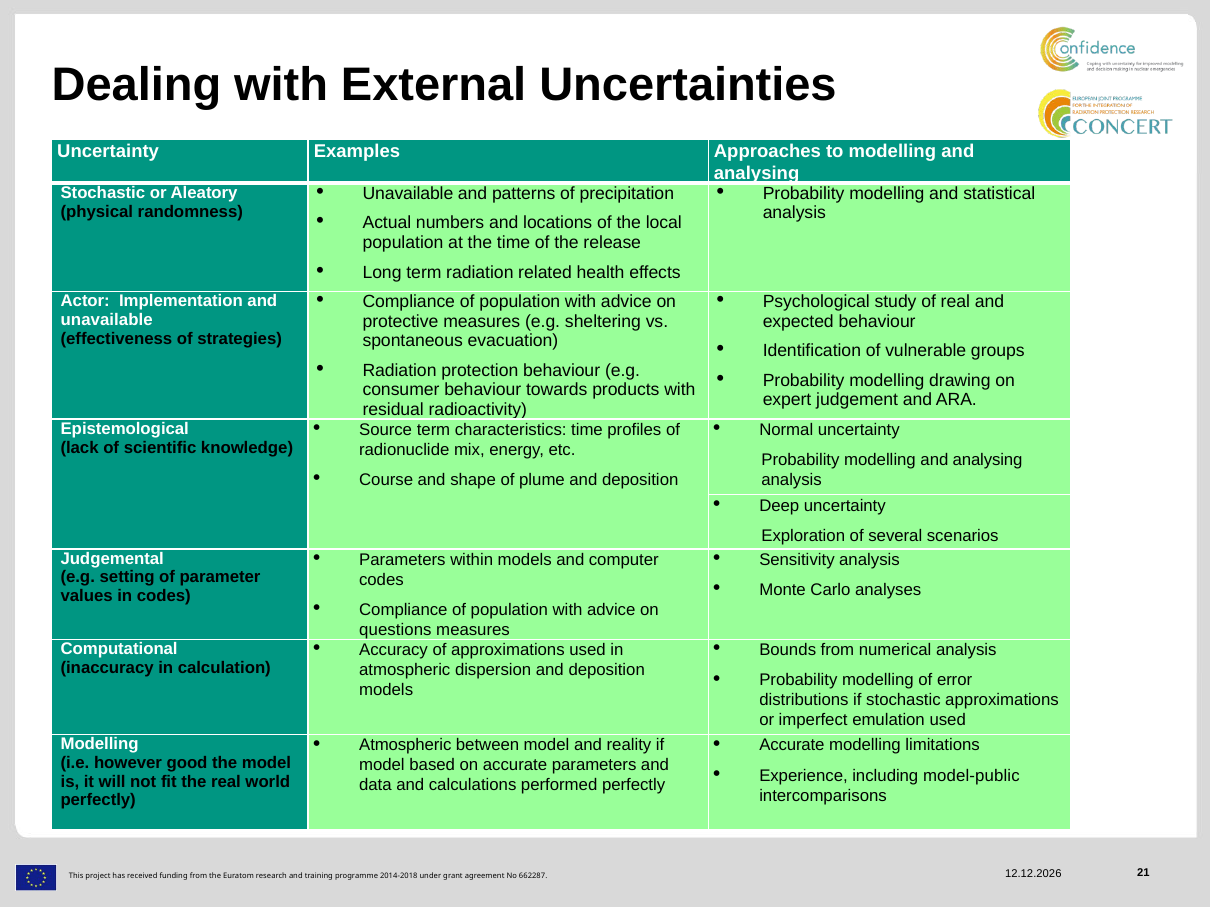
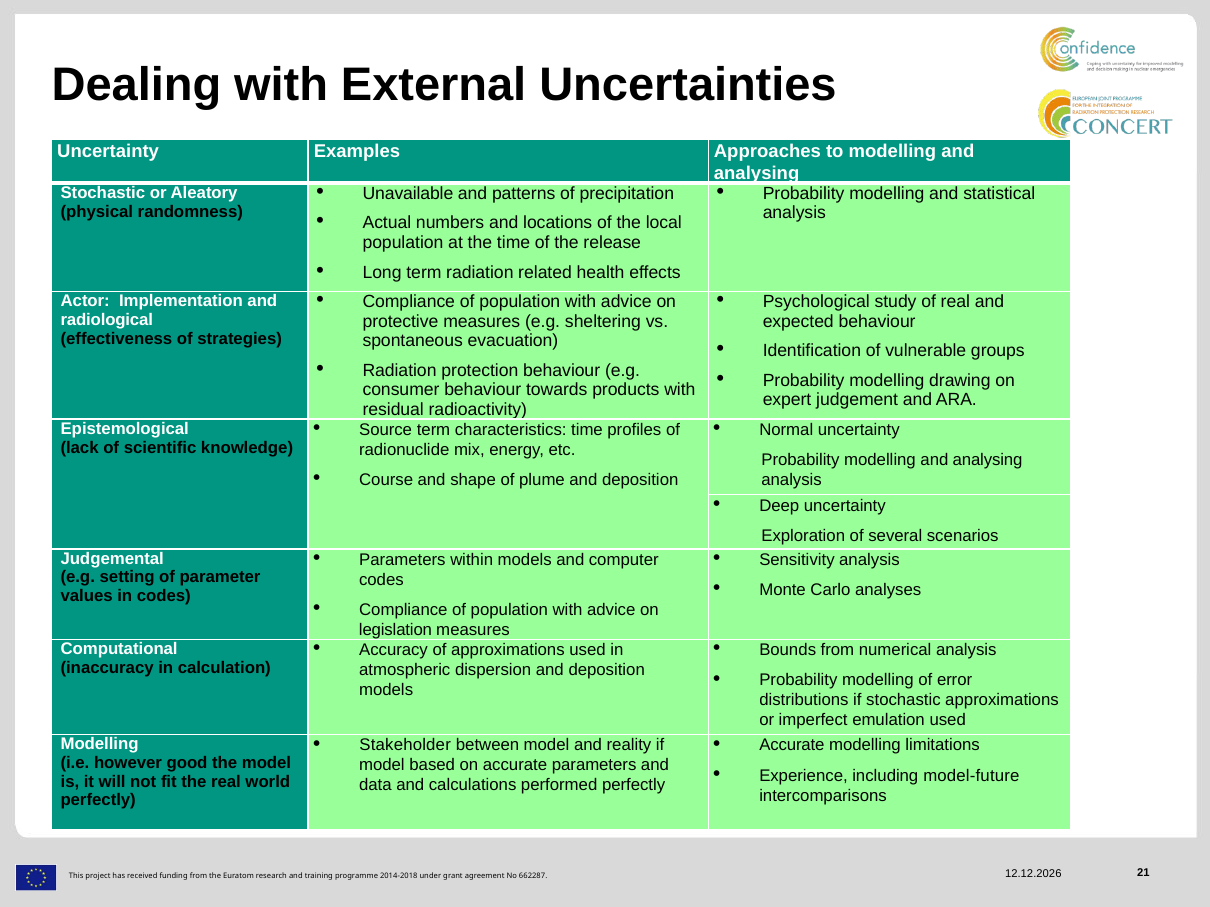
unavailable at (107, 320): unavailable -> radiological
questions: questions -> legislation
Atmospheric at (405, 746): Atmospheric -> Stakeholder
model-public: model-public -> model-future
